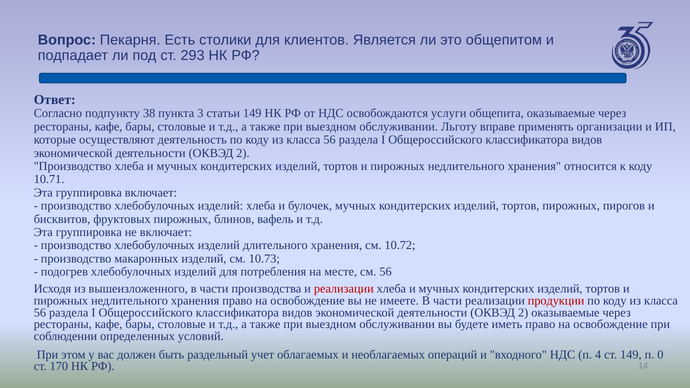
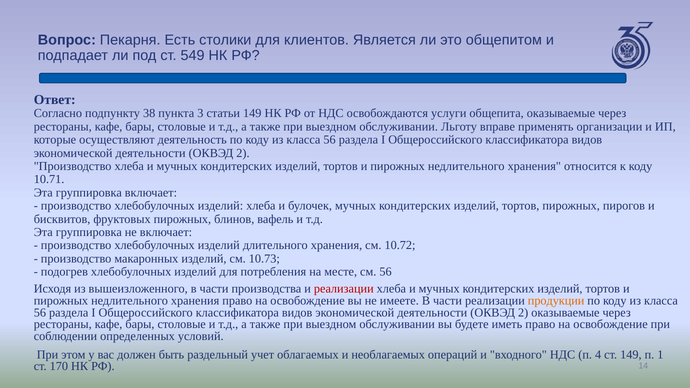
293: 293 -> 549
продукции colour: red -> orange
0: 0 -> 1
